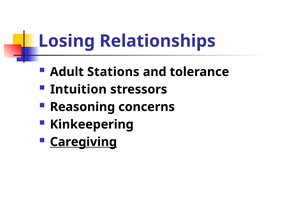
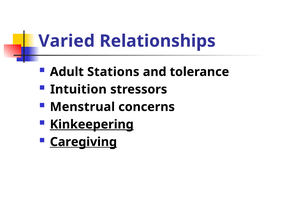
Losing: Losing -> Varied
Reasoning: Reasoning -> Menstrual
Kinkeepering underline: none -> present
